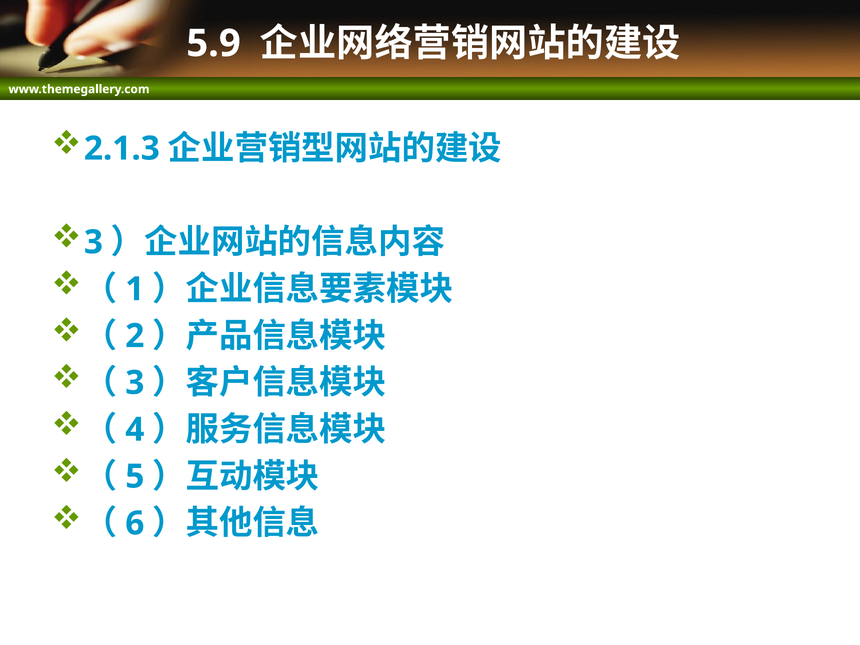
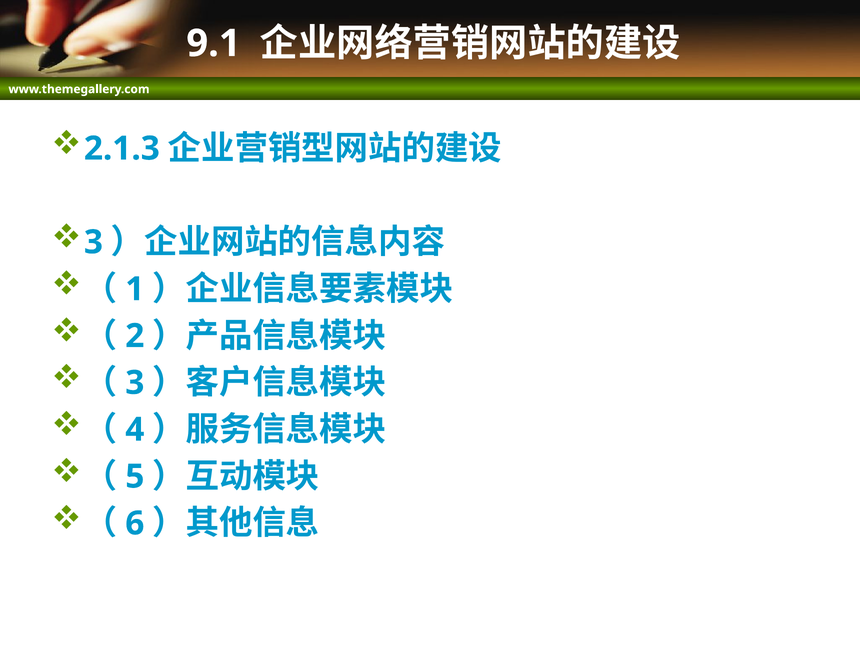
5.9: 5.9 -> 9.1
